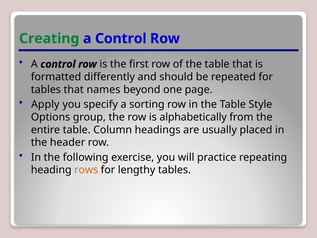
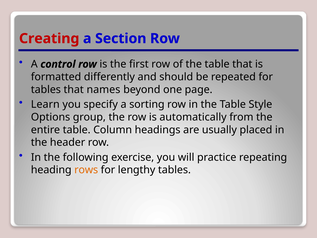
Creating colour: green -> red
Control at (121, 38): Control -> Section
Apply: Apply -> Learn
alphabetically: alphabetically -> automatically
